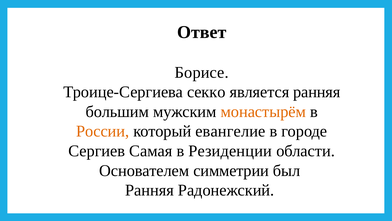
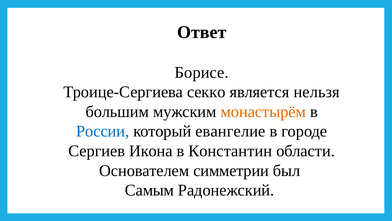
является ранняя: ранняя -> нельзя
России colour: orange -> blue
Самая: Самая -> Икона
Резиденции: Резиденции -> Константин
Ранняя at (149, 190): Ранняя -> Самым
